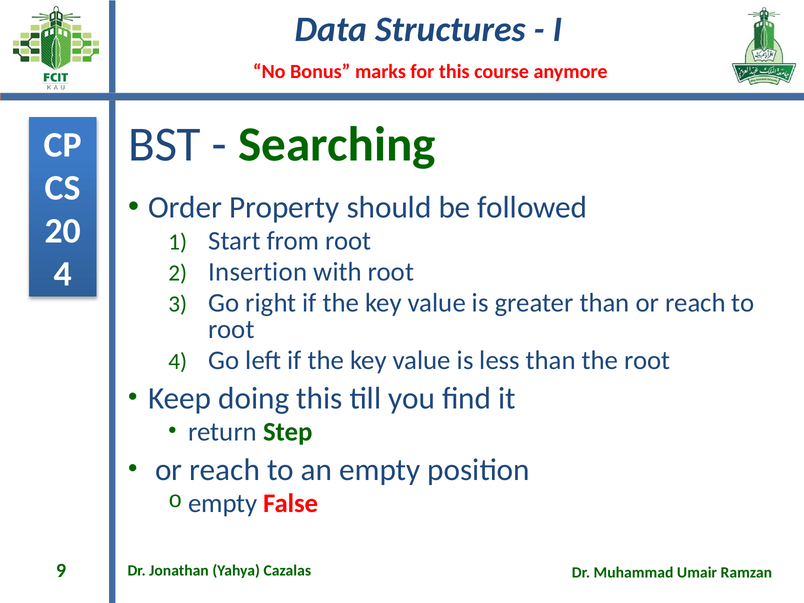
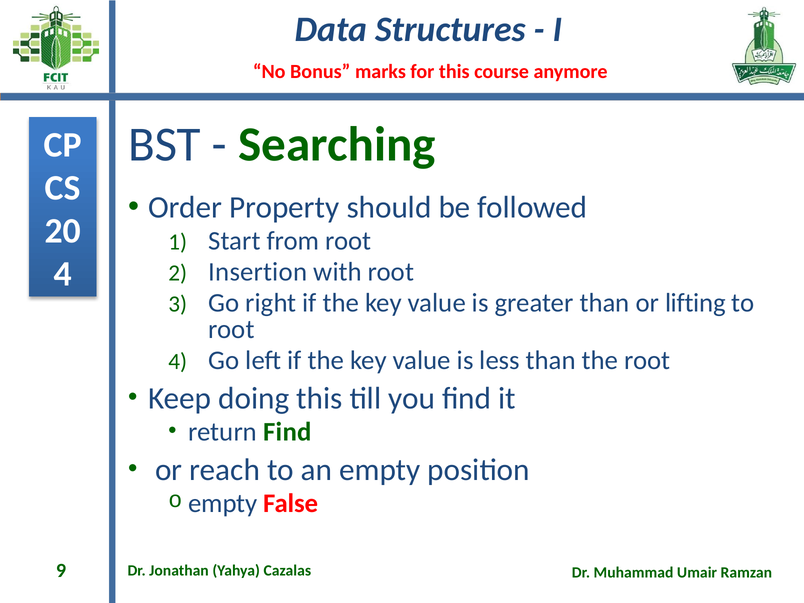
than or reach: reach -> lifting
return Step: Step -> Find
